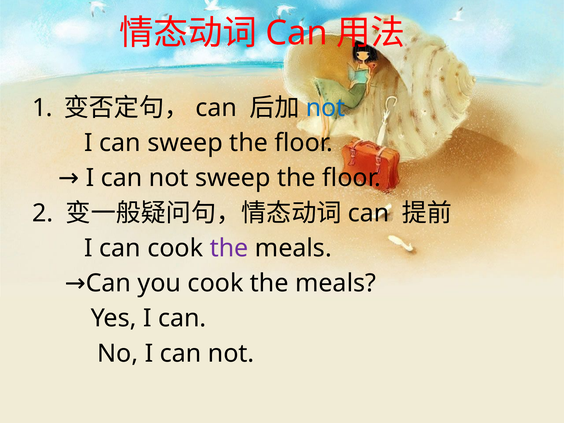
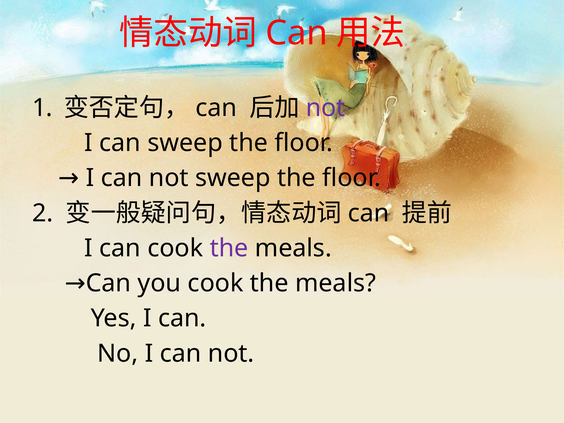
not at (326, 108) colour: blue -> purple
